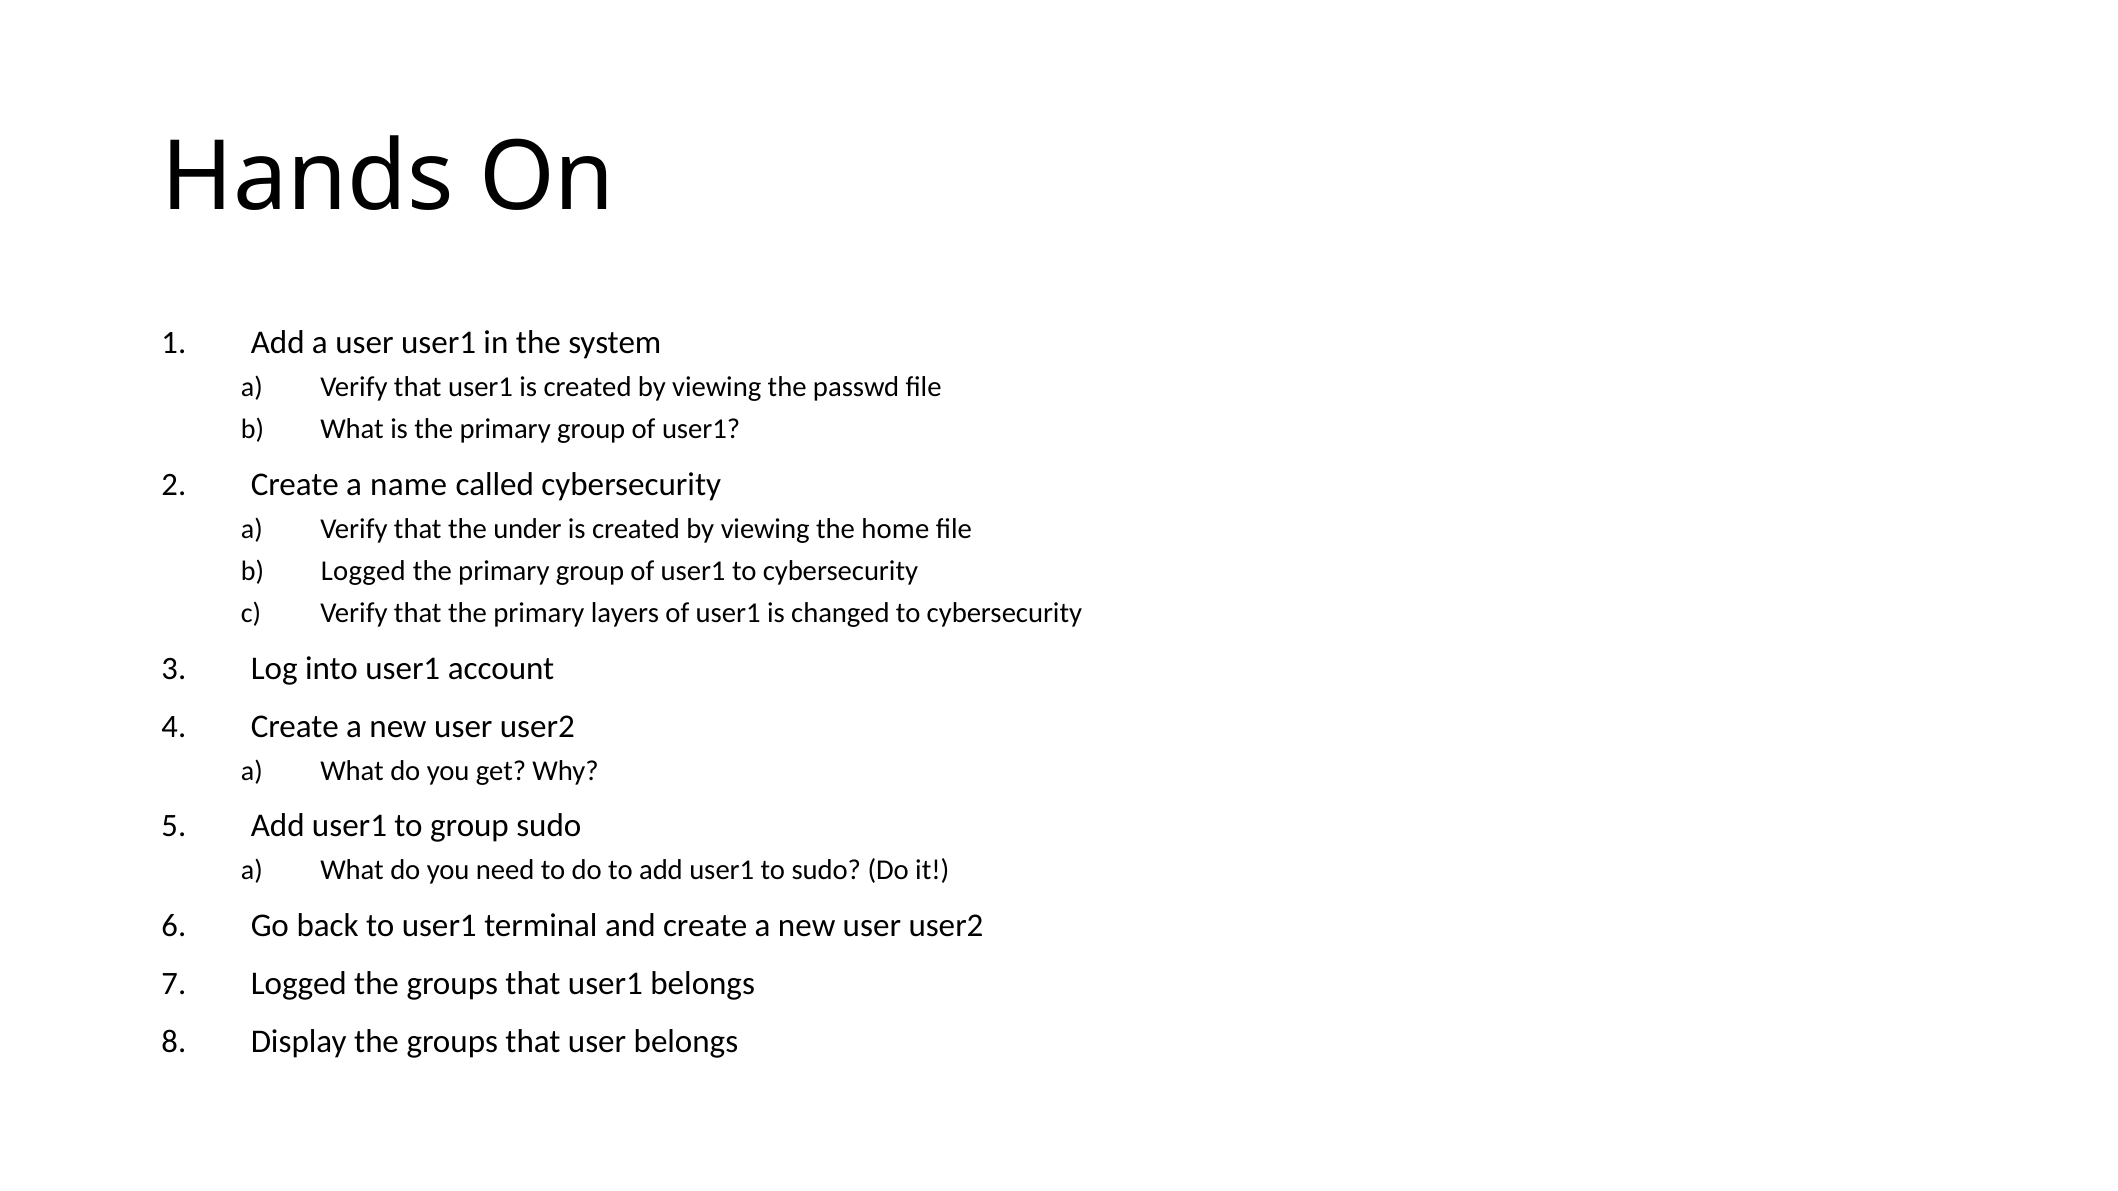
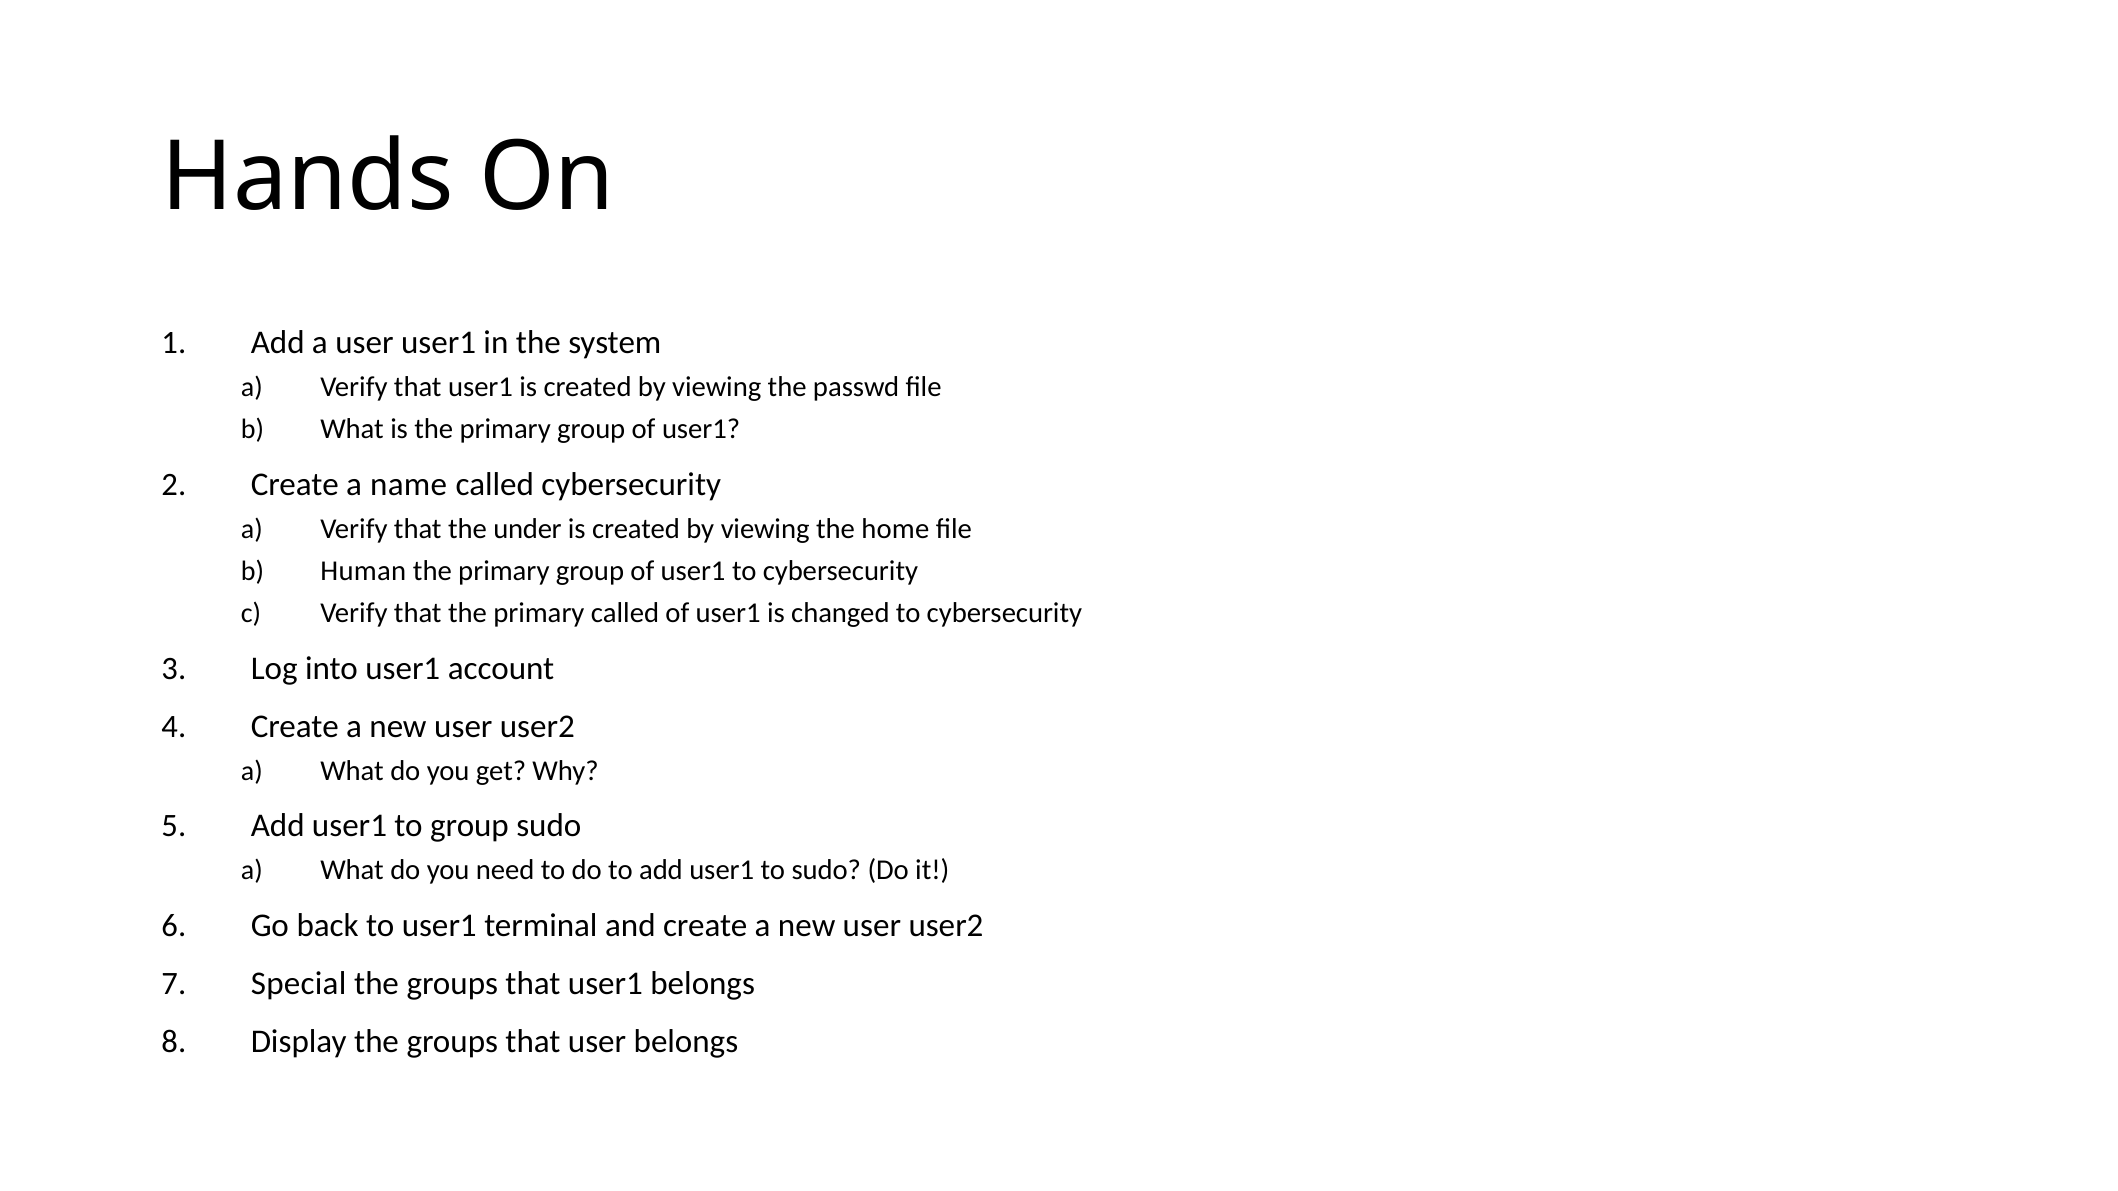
Logged at (363, 571): Logged -> Human
primary layers: layers -> called
Logged at (299, 984): Logged -> Special
